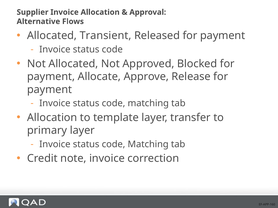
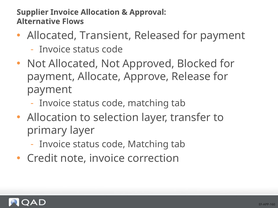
template: template -> selection
